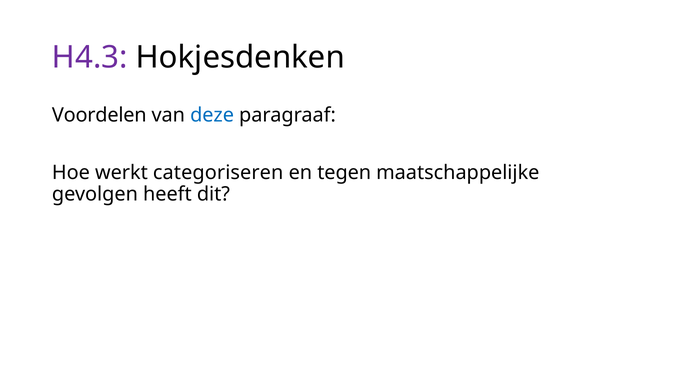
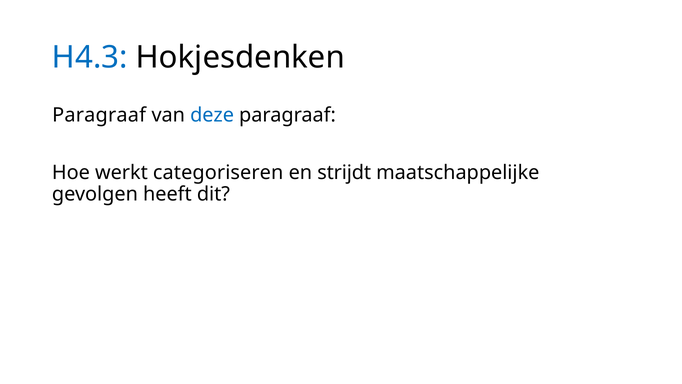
H4.3 colour: purple -> blue
Voordelen at (99, 115): Voordelen -> Paragraaf
tegen: tegen -> strijdt
